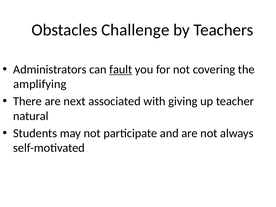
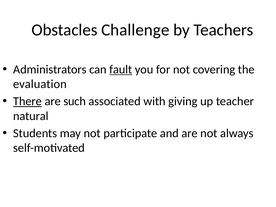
amplifying: amplifying -> evaluation
There underline: none -> present
next: next -> such
